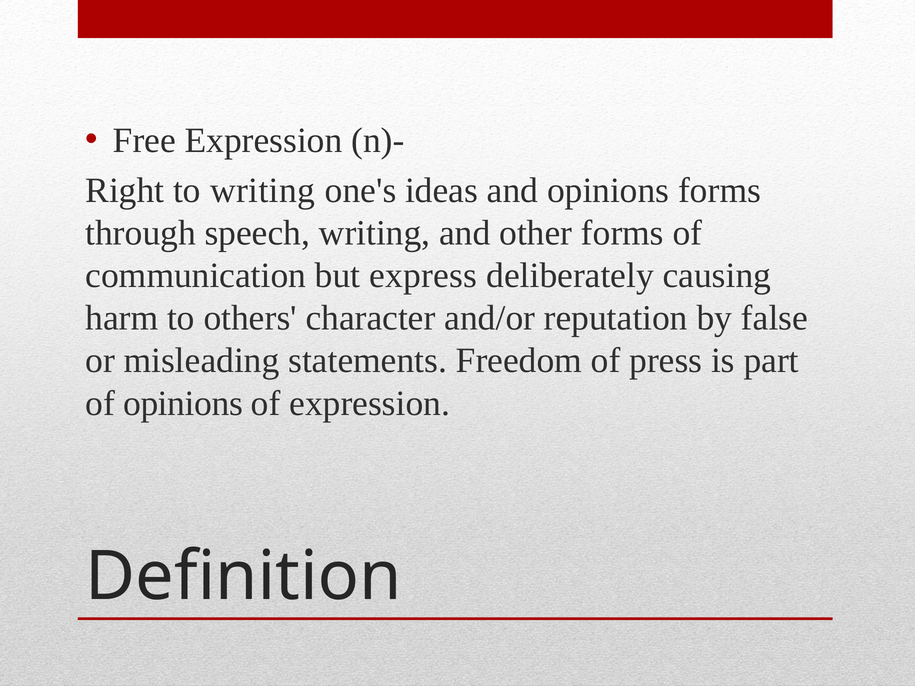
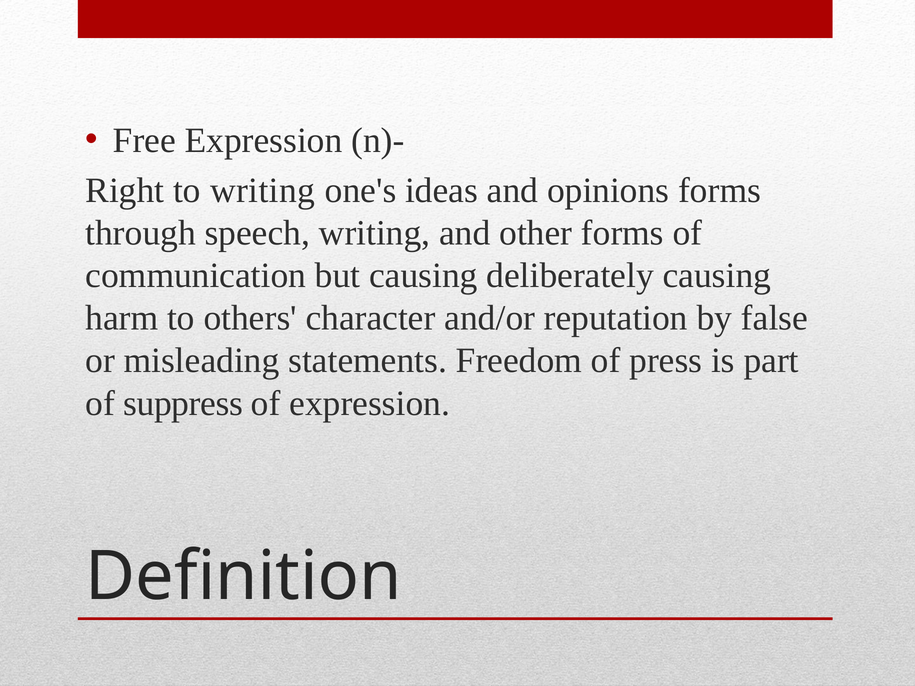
but express: express -> causing
of opinions: opinions -> suppress
